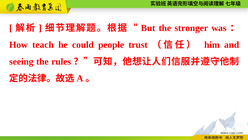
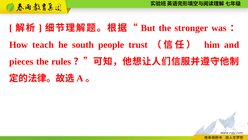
could: could -> south
seeing: seeing -> pieces
